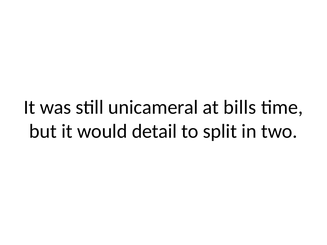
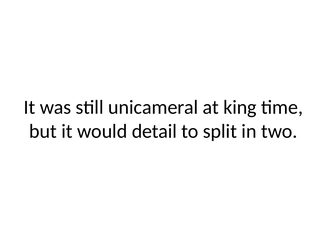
bills: bills -> king
